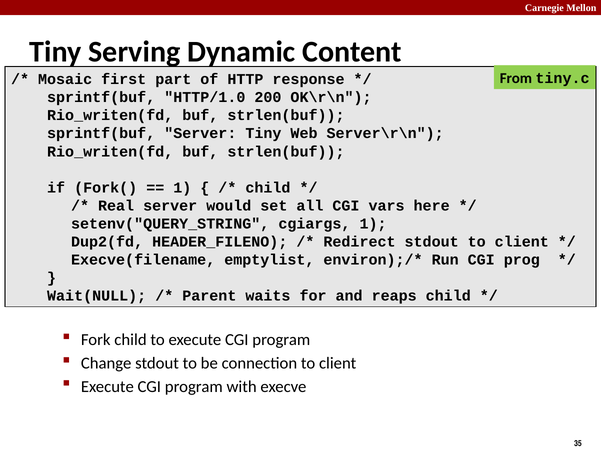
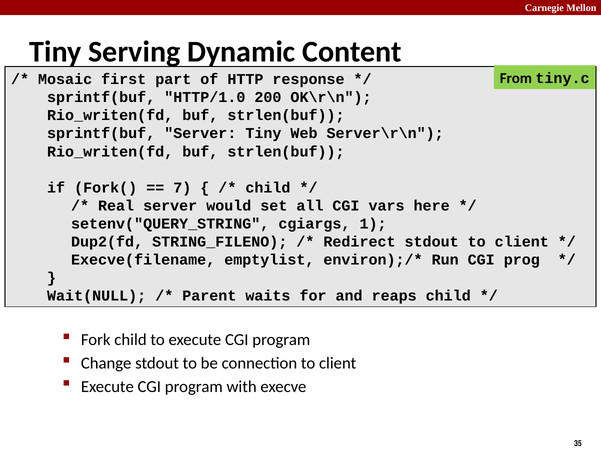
1 at (182, 188): 1 -> 7
HEADER_FILENO: HEADER_FILENO -> STRING_FILENO
